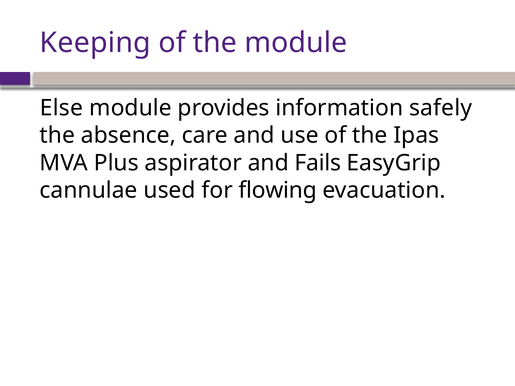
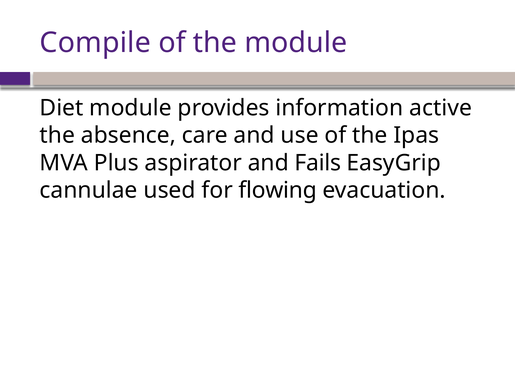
Keeping: Keeping -> Compile
Else: Else -> Diet
safely: safely -> active
